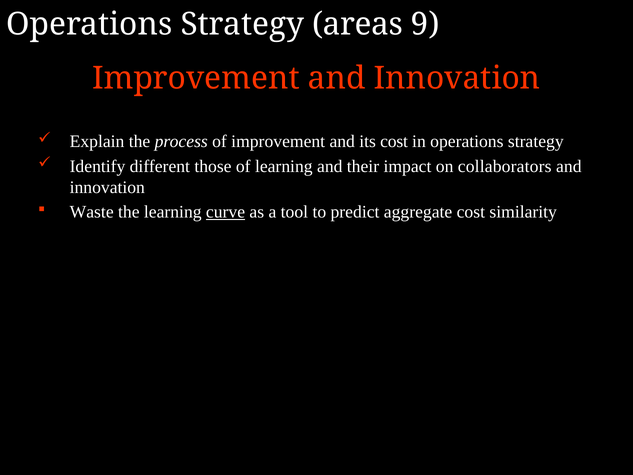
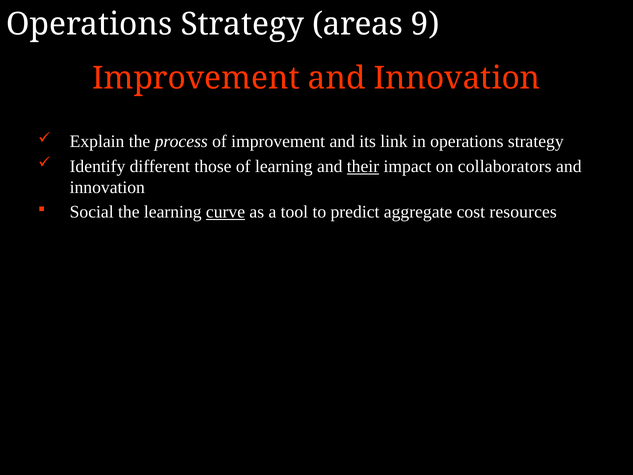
its cost: cost -> link
their underline: none -> present
Waste: Waste -> Social
similarity: similarity -> resources
